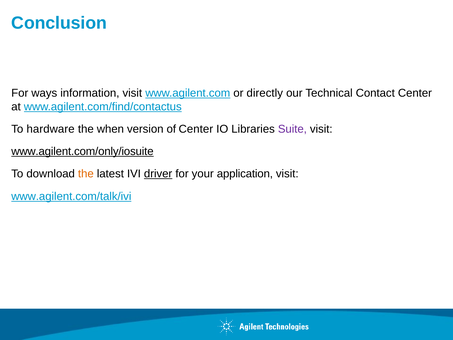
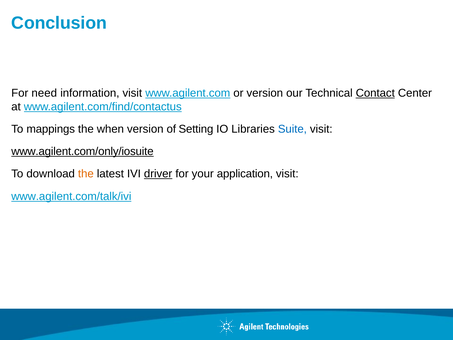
ways: ways -> need
or directly: directly -> version
Contact underline: none -> present
hardware: hardware -> mappings
of Center: Center -> Setting
Suite colour: purple -> blue
